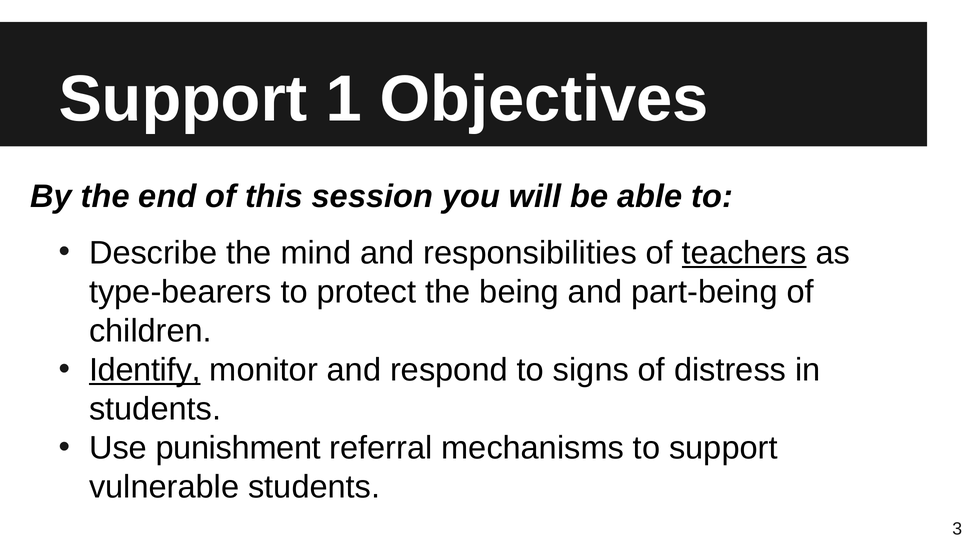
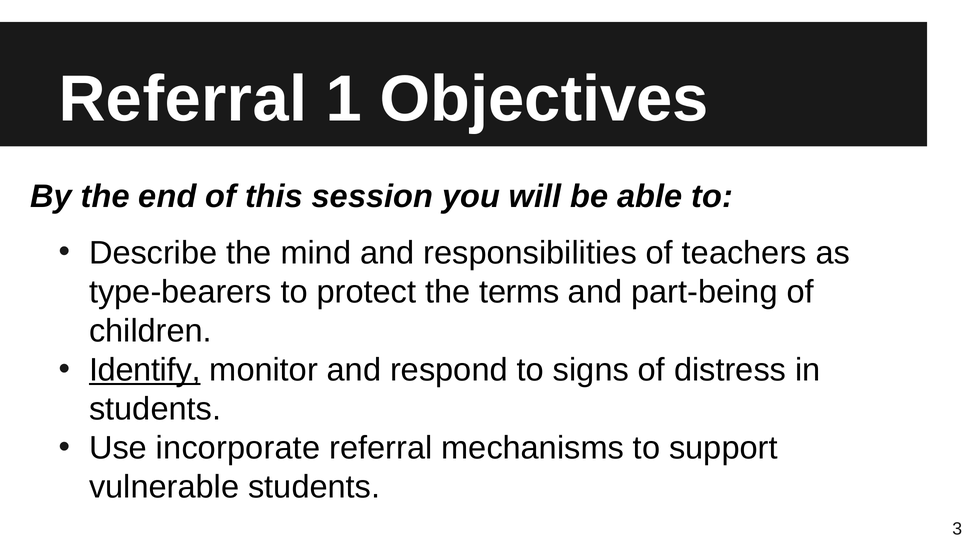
Support at (183, 100): Support -> Referral
teachers underline: present -> none
being: being -> terms
punishment: punishment -> incorporate
